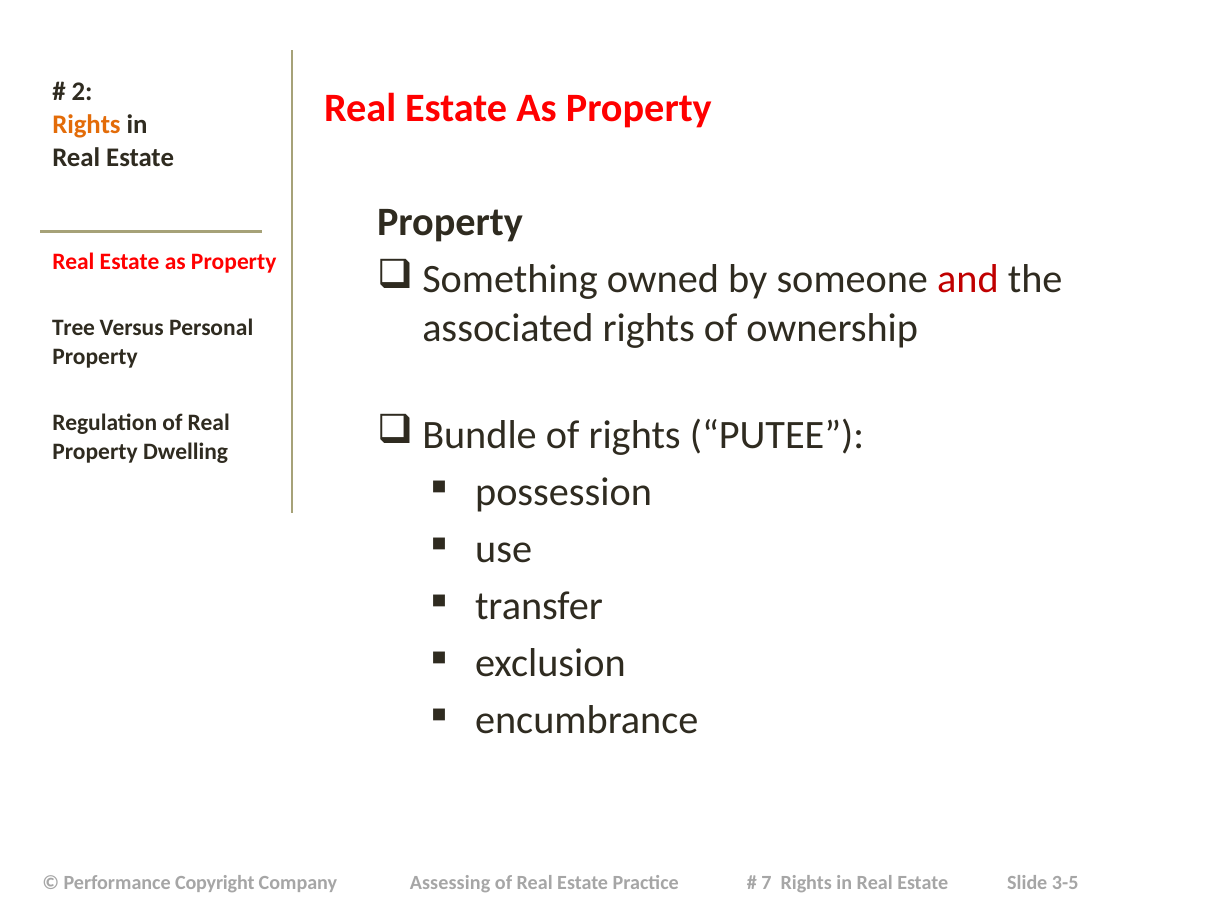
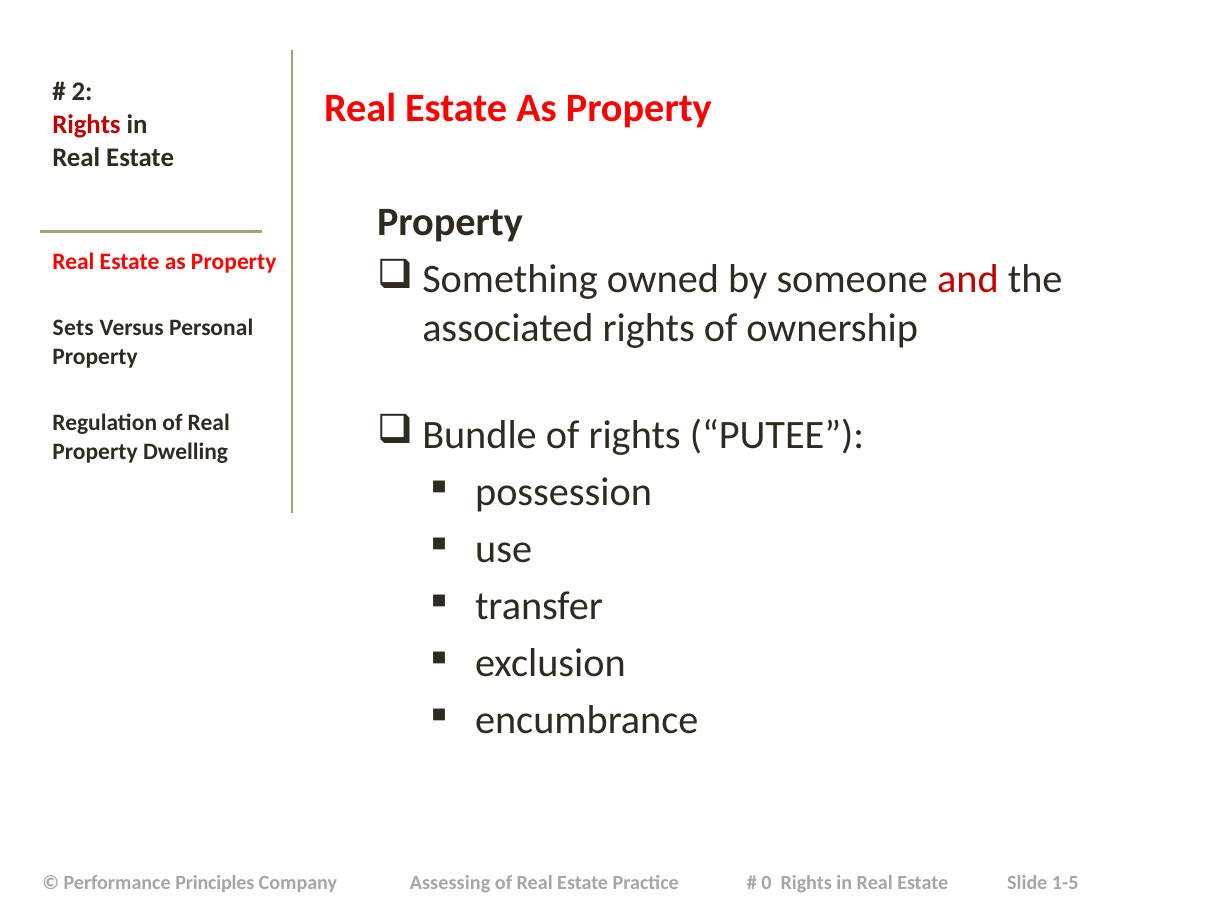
Rights at (86, 124) colour: orange -> red
Tree: Tree -> Sets
Copyright: Copyright -> Principles
7: 7 -> 0
3-5: 3-5 -> 1-5
